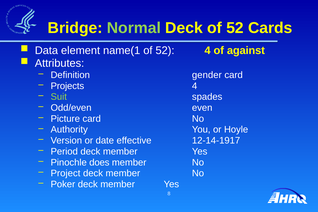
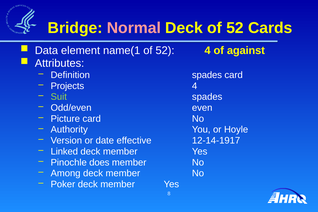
Normal colour: light green -> pink
Definition gender: gender -> spades
Period: Period -> Linked
Project: Project -> Among
